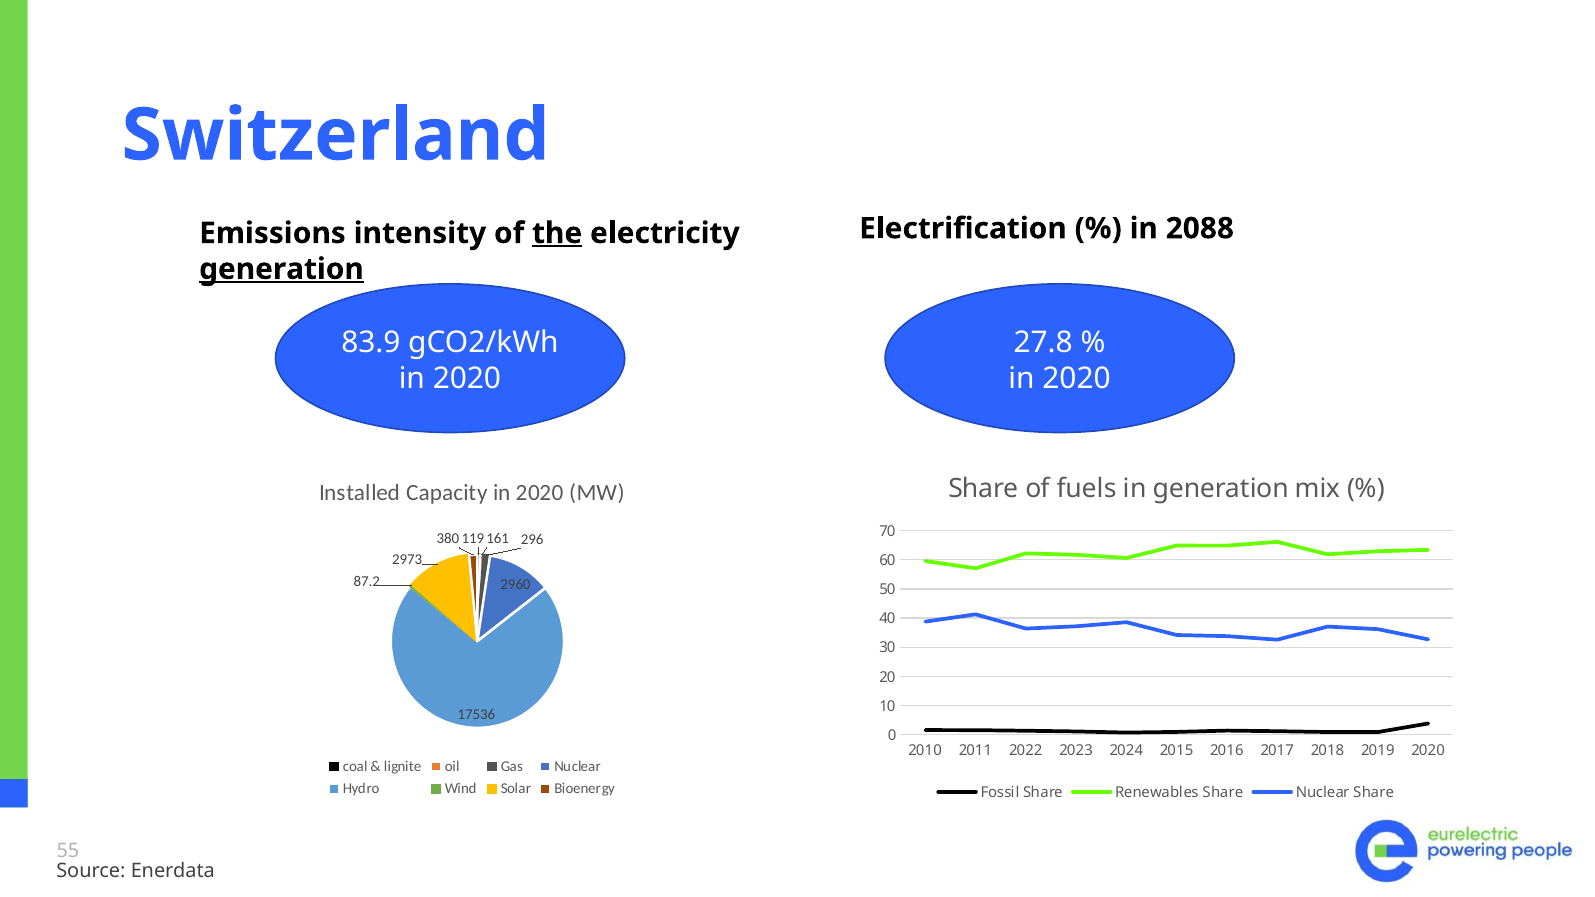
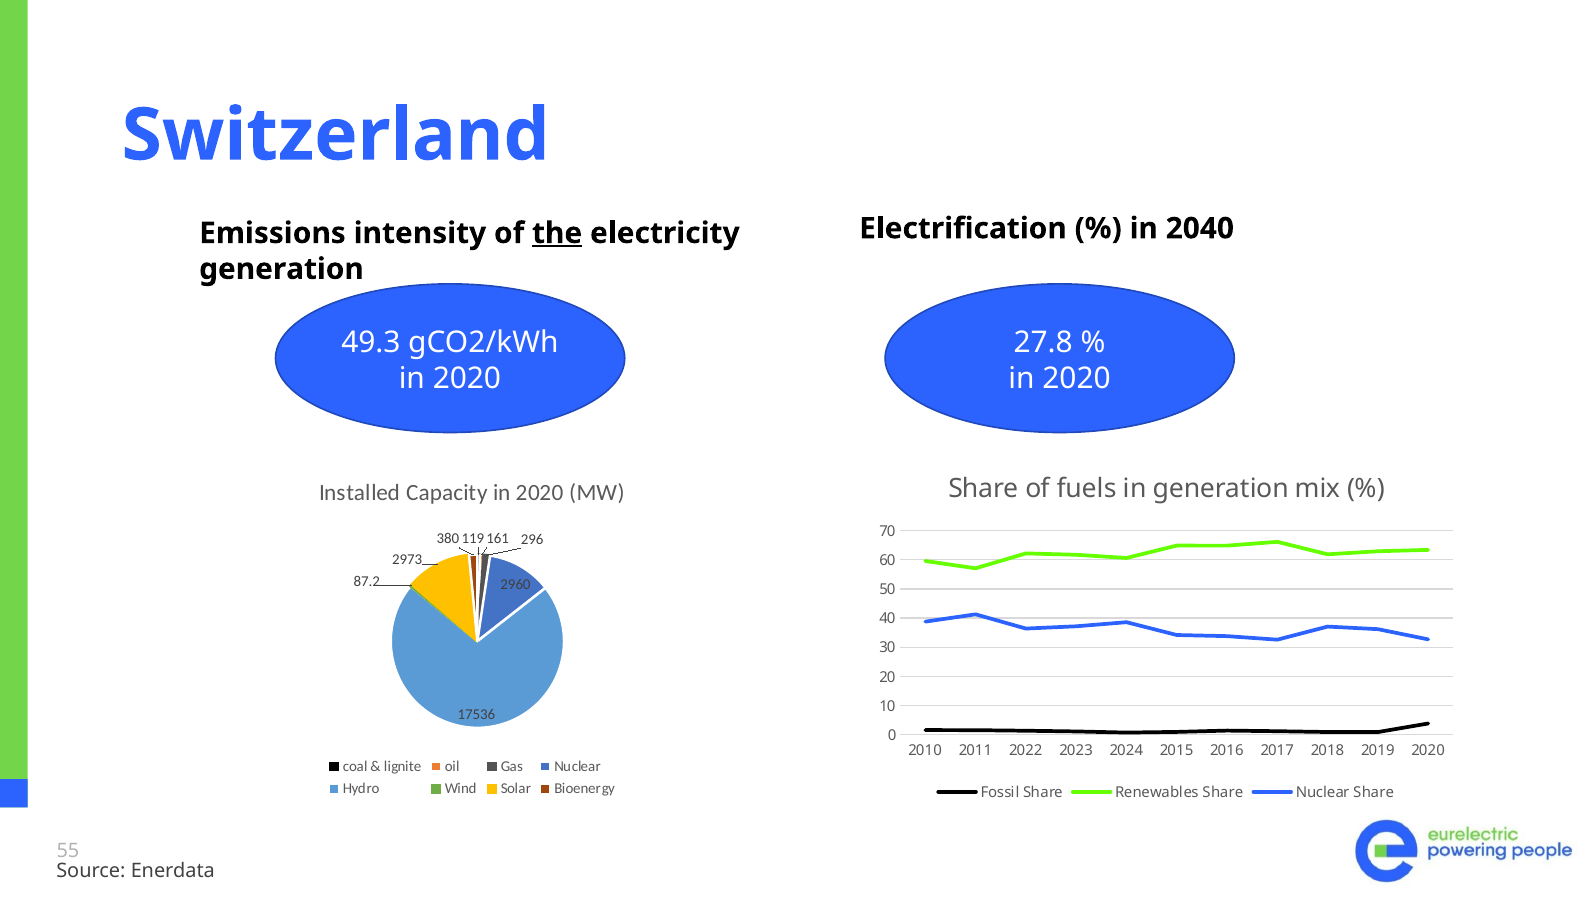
2088: 2088 -> 2040
generation at (281, 269) underline: present -> none
83.9: 83.9 -> 49.3
